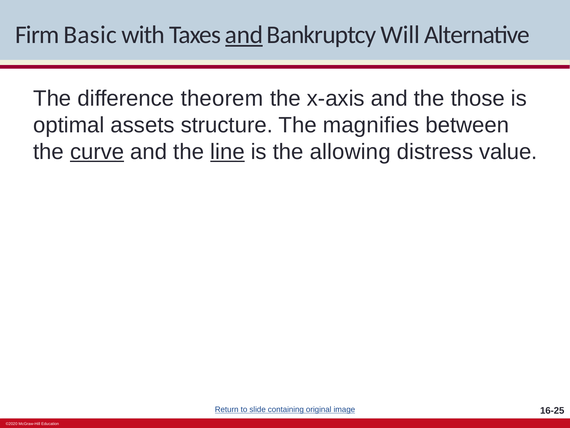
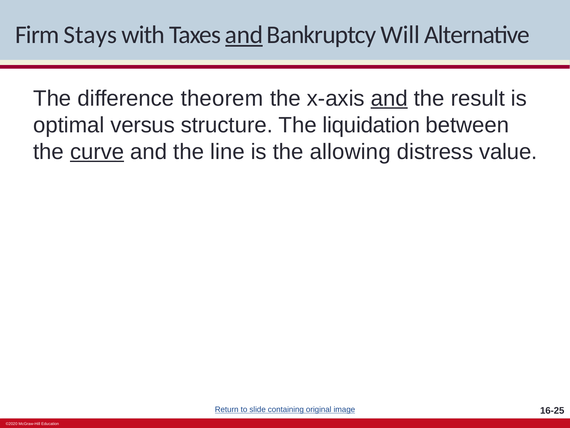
Basic: Basic -> Stays
and at (389, 98) underline: none -> present
those: those -> result
assets: assets -> versus
magnifies: magnifies -> liquidation
line underline: present -> none
